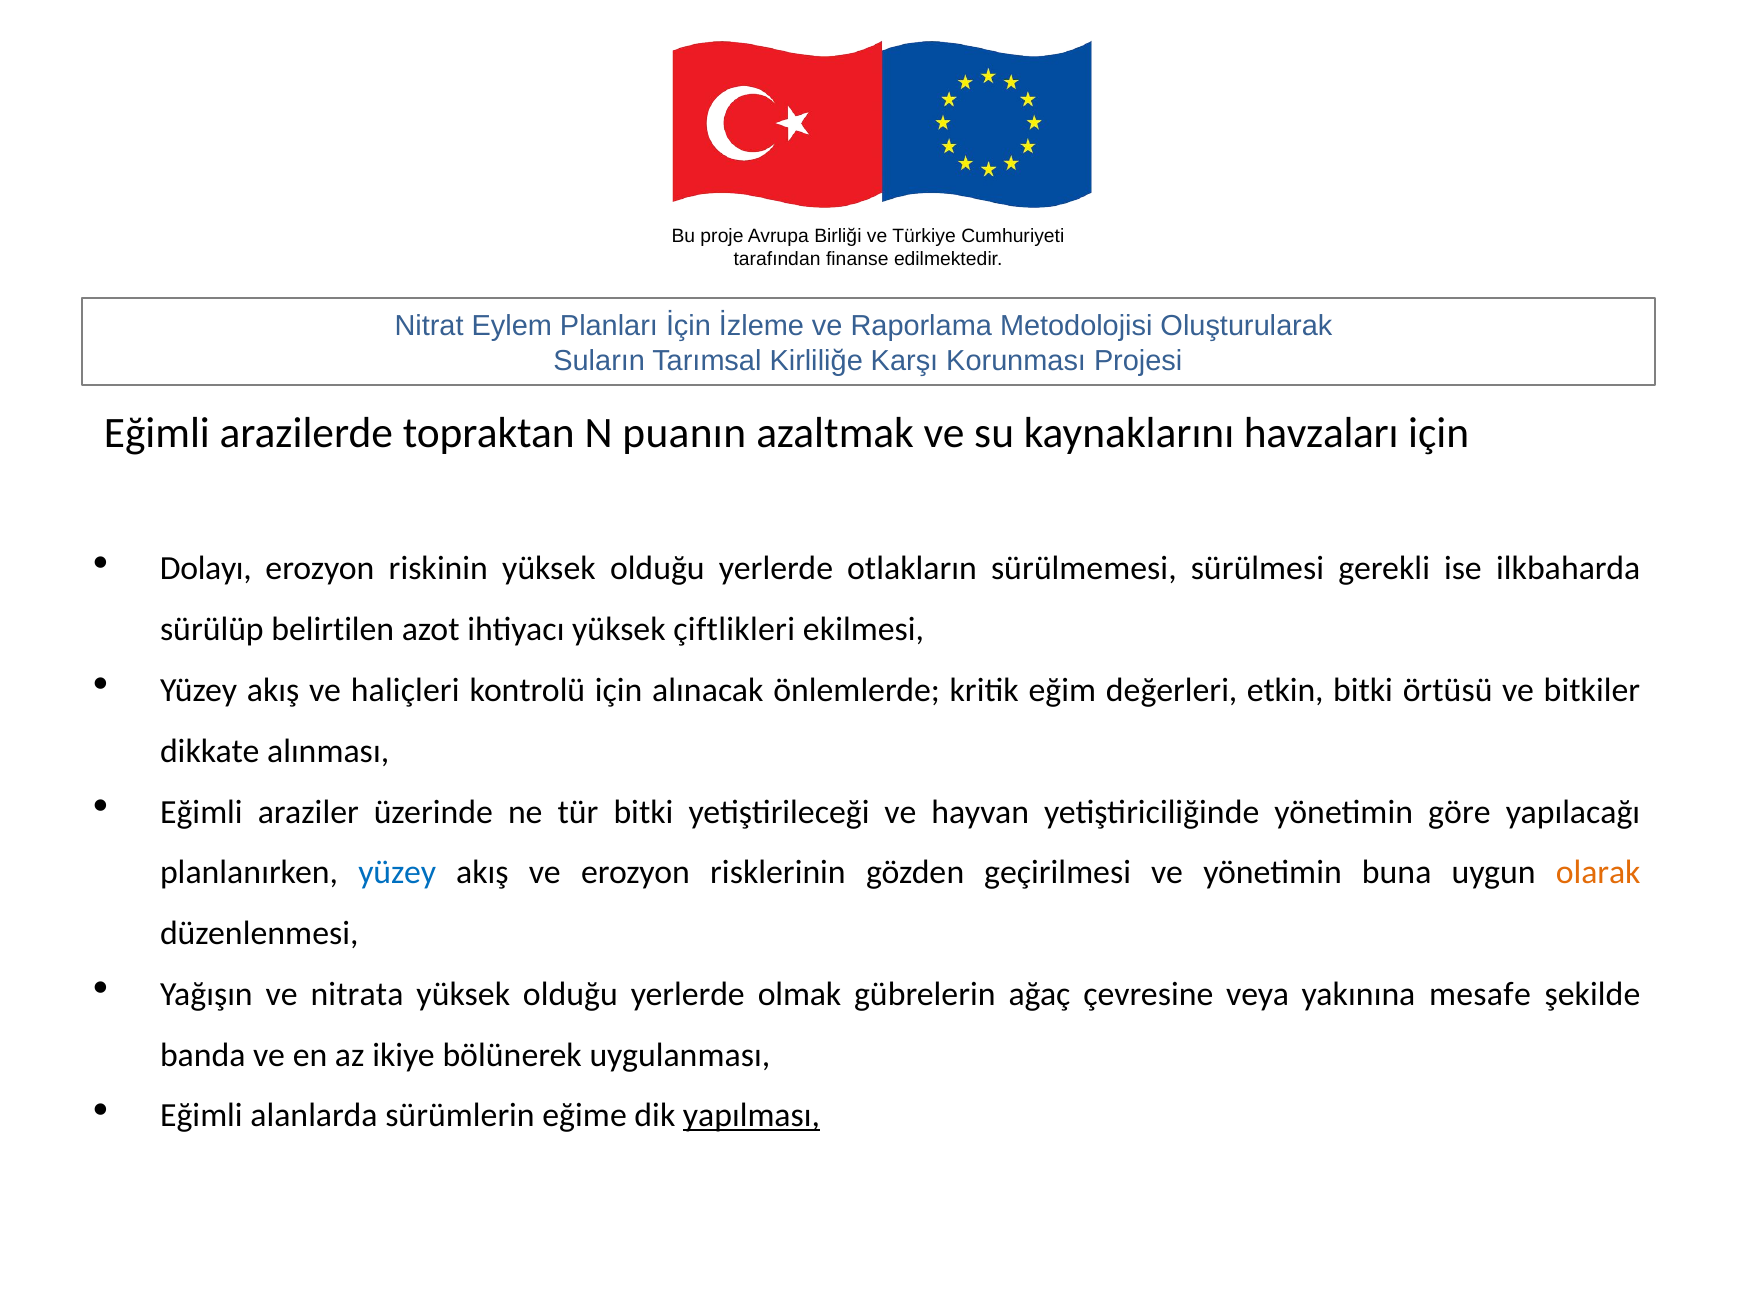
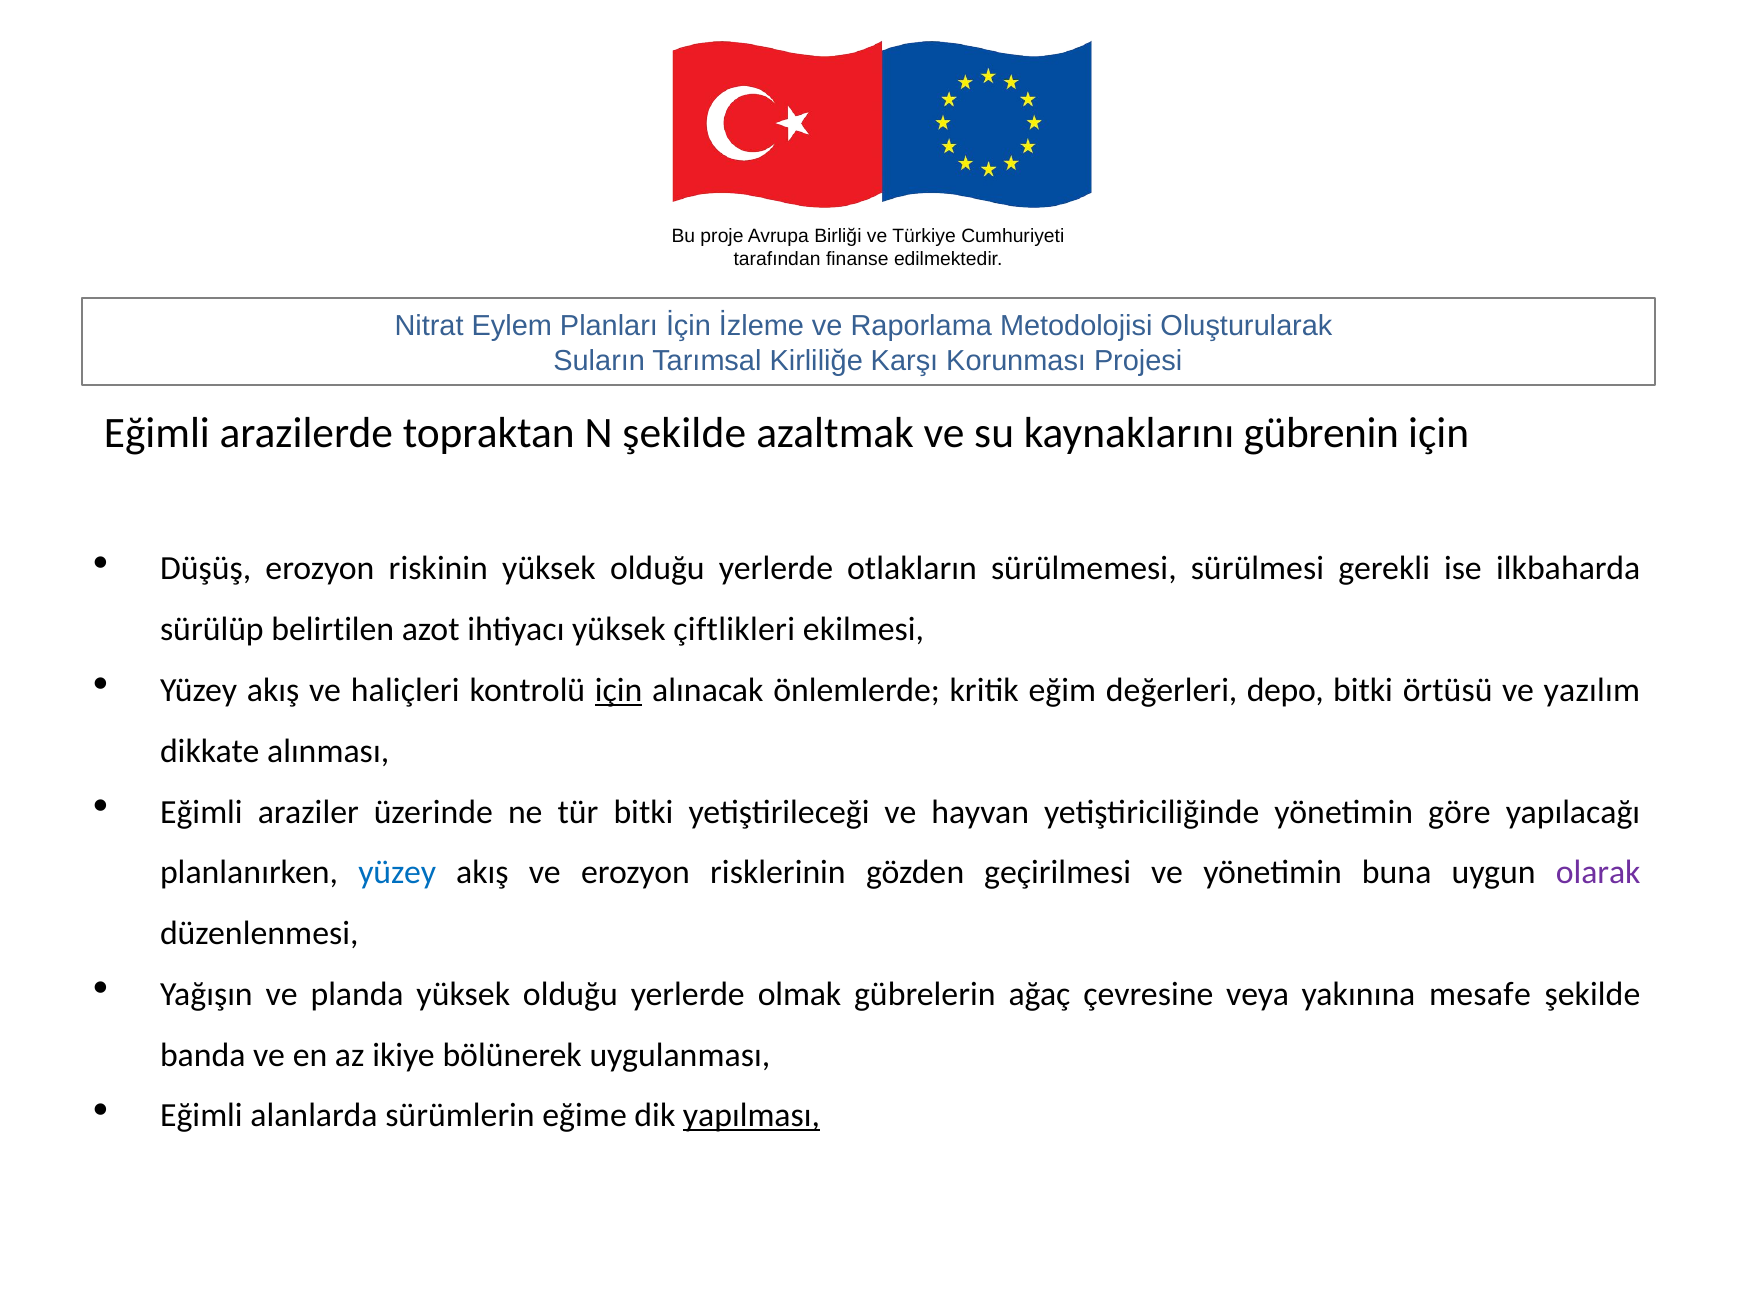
N puanın: puanın -> şekilde
havzaları: havzaları -> gübrenin
Dolayı: Dolayı -> Düşüş
için at (619, 691) underline: none -> present
etkin: etkin -> depo
bitkiler: bitkiler -> yazılım
olarak colour: orange -> purple
nitrata: nitrata -> planda
